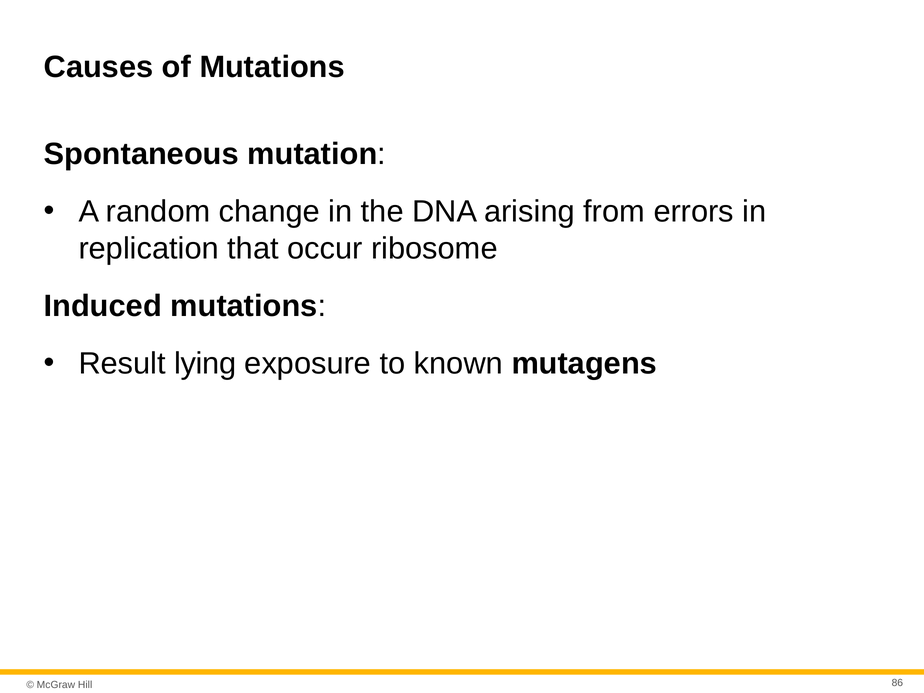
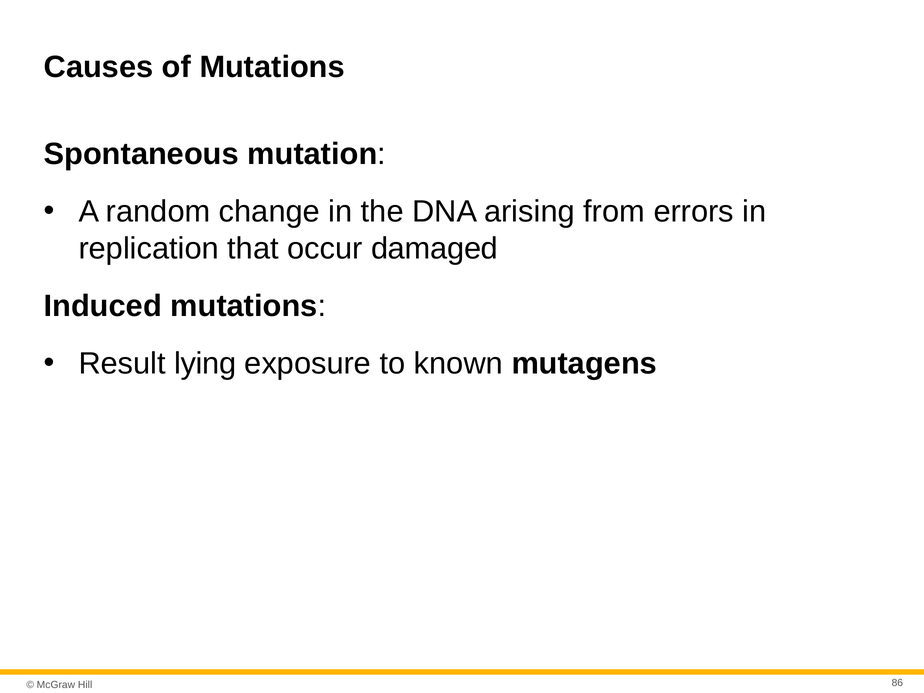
ribosome: ribosome -> damaged
